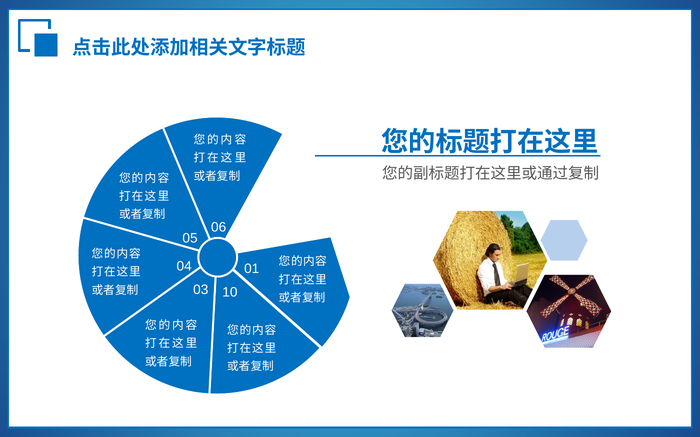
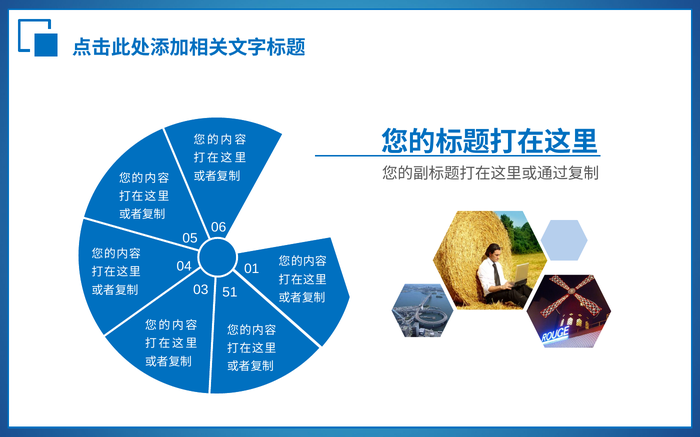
10: 10 -> 51
